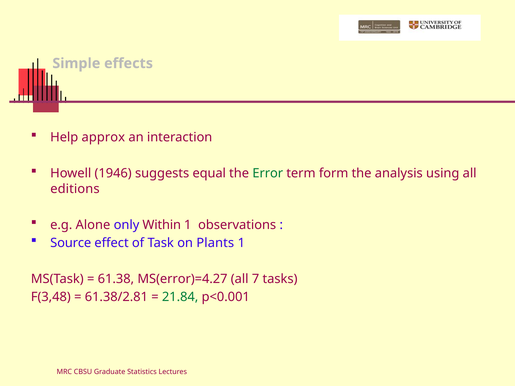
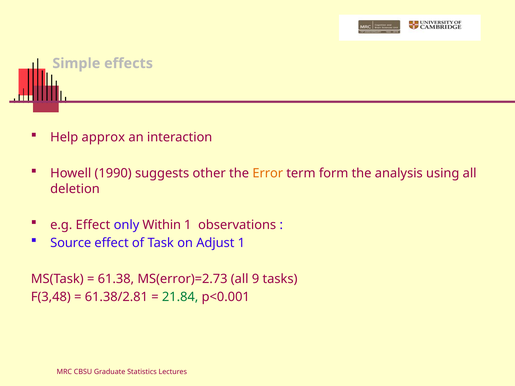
1946: 1946 -> 1990
equal: equal -> other
Error colour: green -> orange
editions: editions -> deletion
e.g Alone: Alone -> Effect
Plants: Plants -> Adjust
MS(error)=4.27: MS(error)=4.27 -> MS(error)=2.73
7: 7 -> 9
